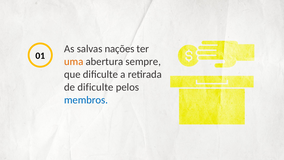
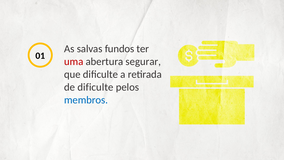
nações: nações -> fundos
uma colour: orange -> red
sempre: sempre -> segurar
